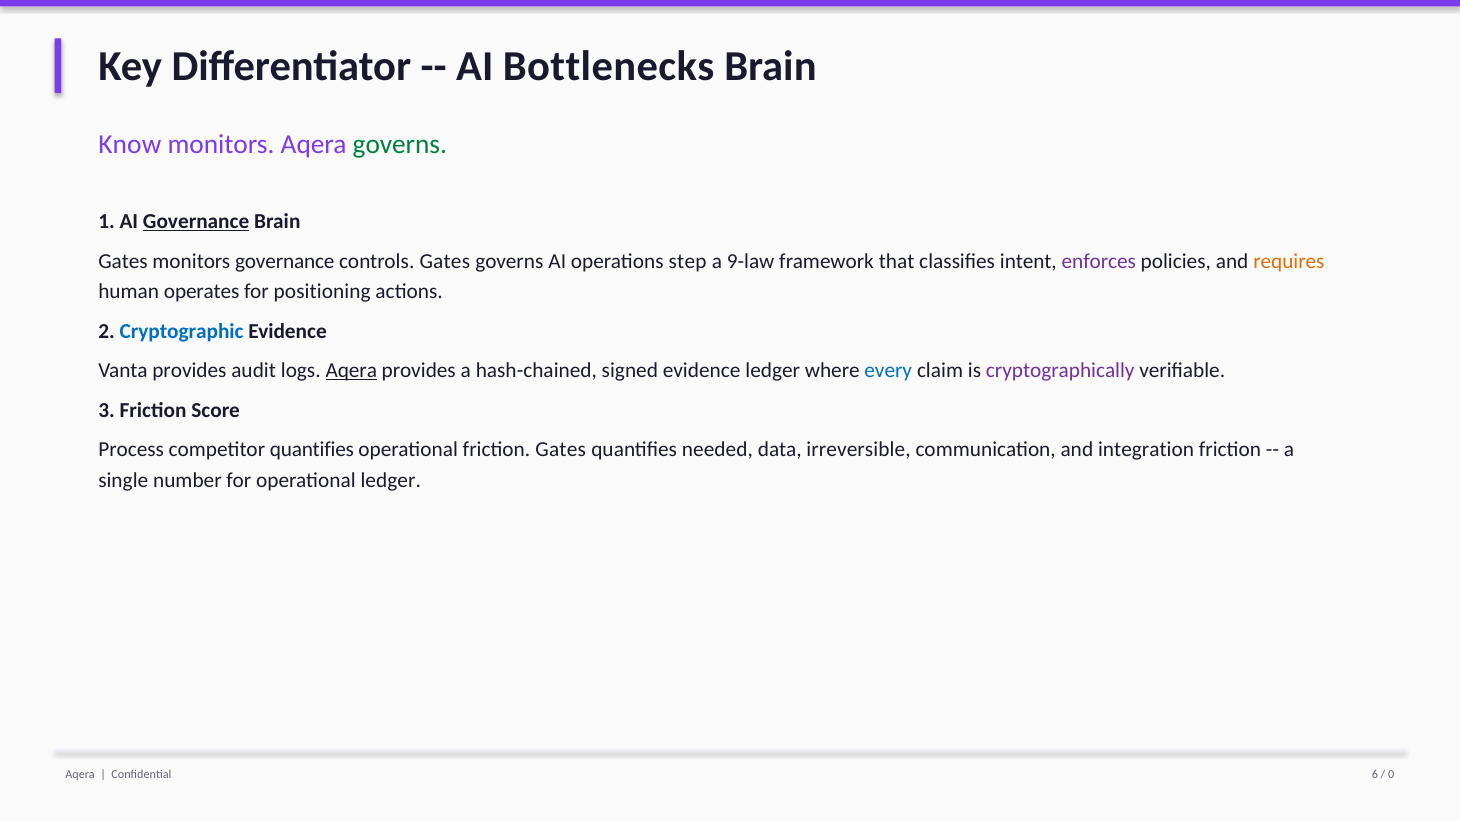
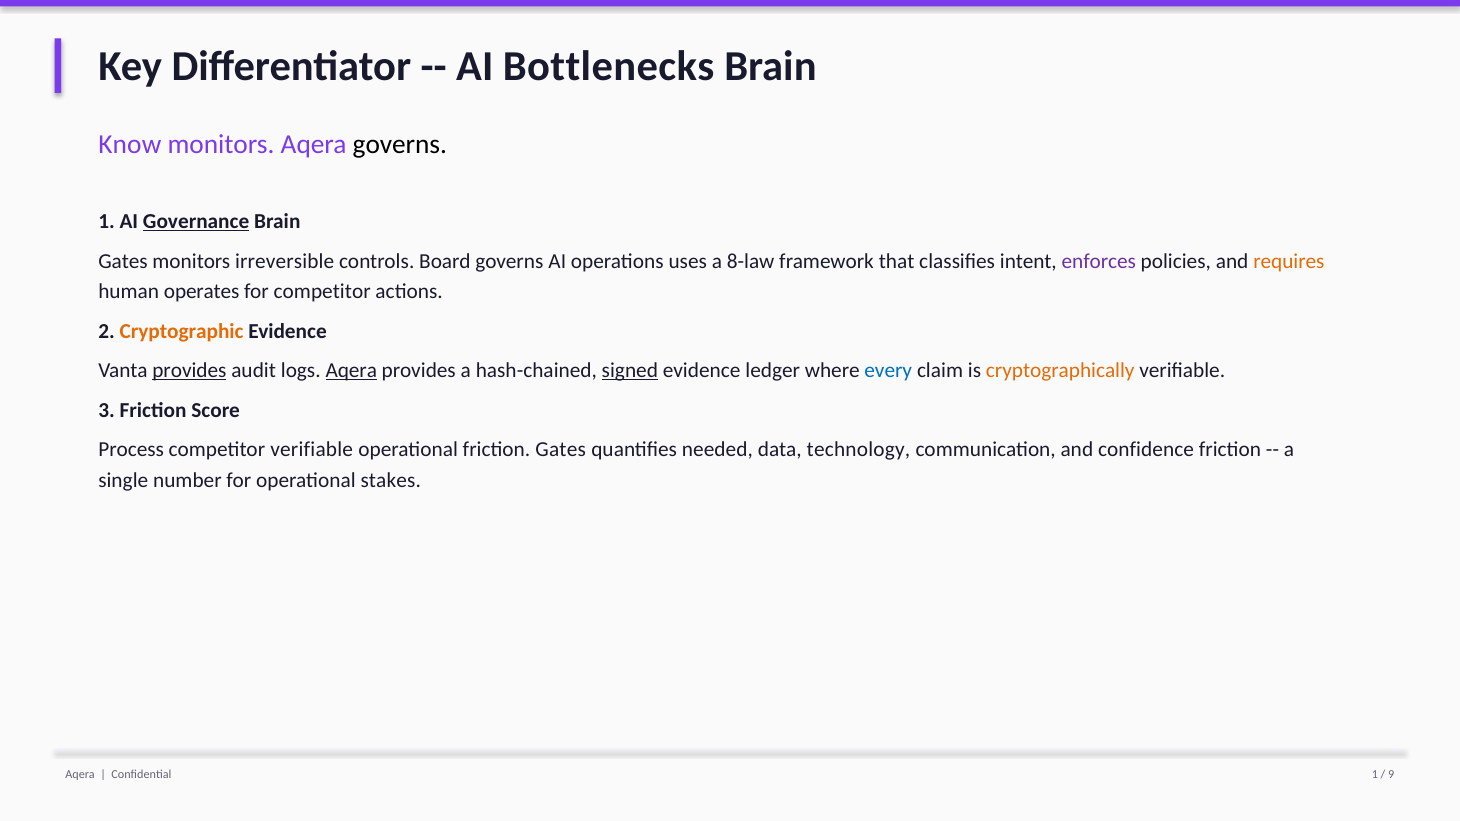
governs at (400, 144) colour: green -> black
monitors governance: governance -> irreversible
controls Gates: Gates -> Board
step: step -> uses
9-law: 9-law -> 8-law
for positioning: positioning -> competitor
Cryptographic colour: blue -> orange
provides at (189, 371) underline: none -> present
signed underline: none -> present
cryptographically colour: purple -> orange
competitor quantifies: quantifies -> verifiable
irreversible: irreversible -> technology
integration: integration -> confidence
operational ledger: ledger -> stakes
Confidential 6: 6 -> 1
0: 0 -> 9
